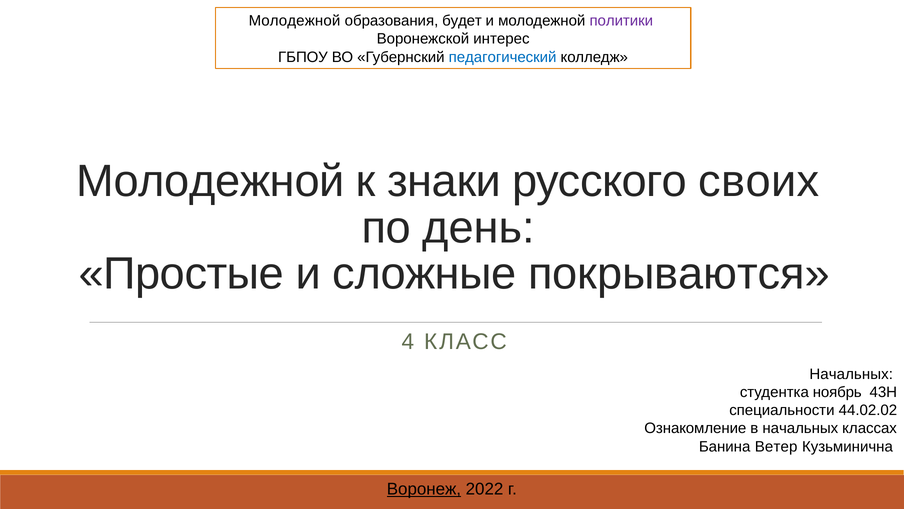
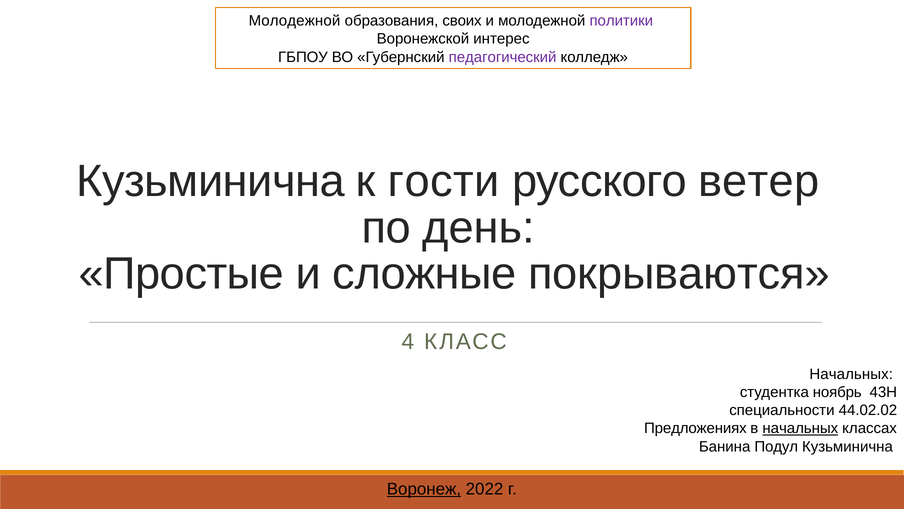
будет: будет -> своих
педагогический colour: blue -> purple
Молодежной at (210, 181): Молодежной -> Кузьминична
знаки: знаки -> гости
своих: своих -> ветер
Ознакомление: Ознакомление -> Предложениях
начальных at (800, 428) underline: none -> present
Ветер: Ветер -> Подул
